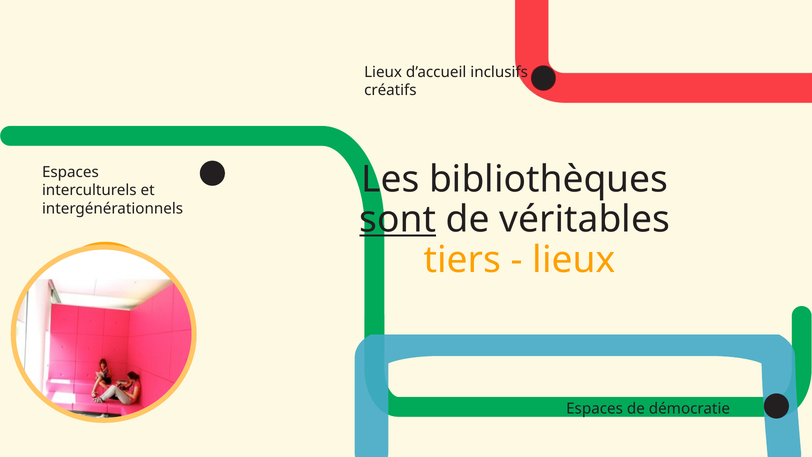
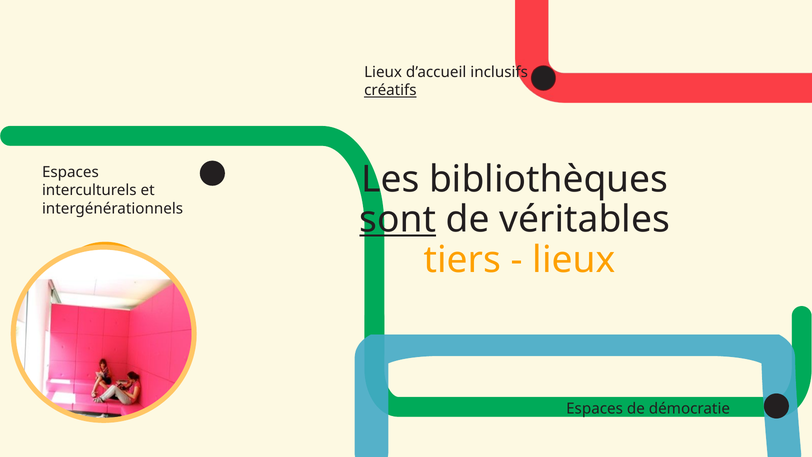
créatifs underline: none -> present
